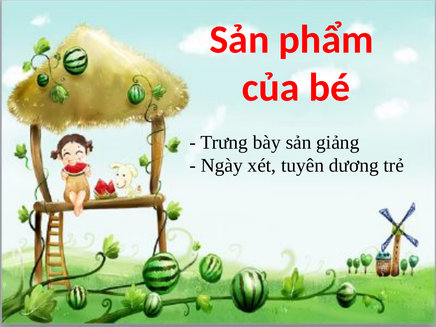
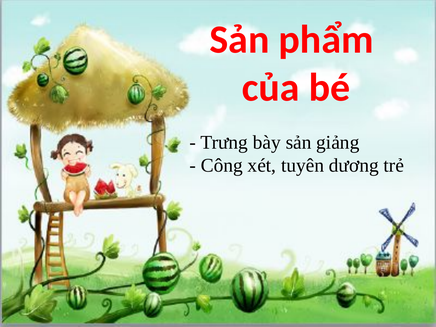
Ngày: Ngày -> Công
